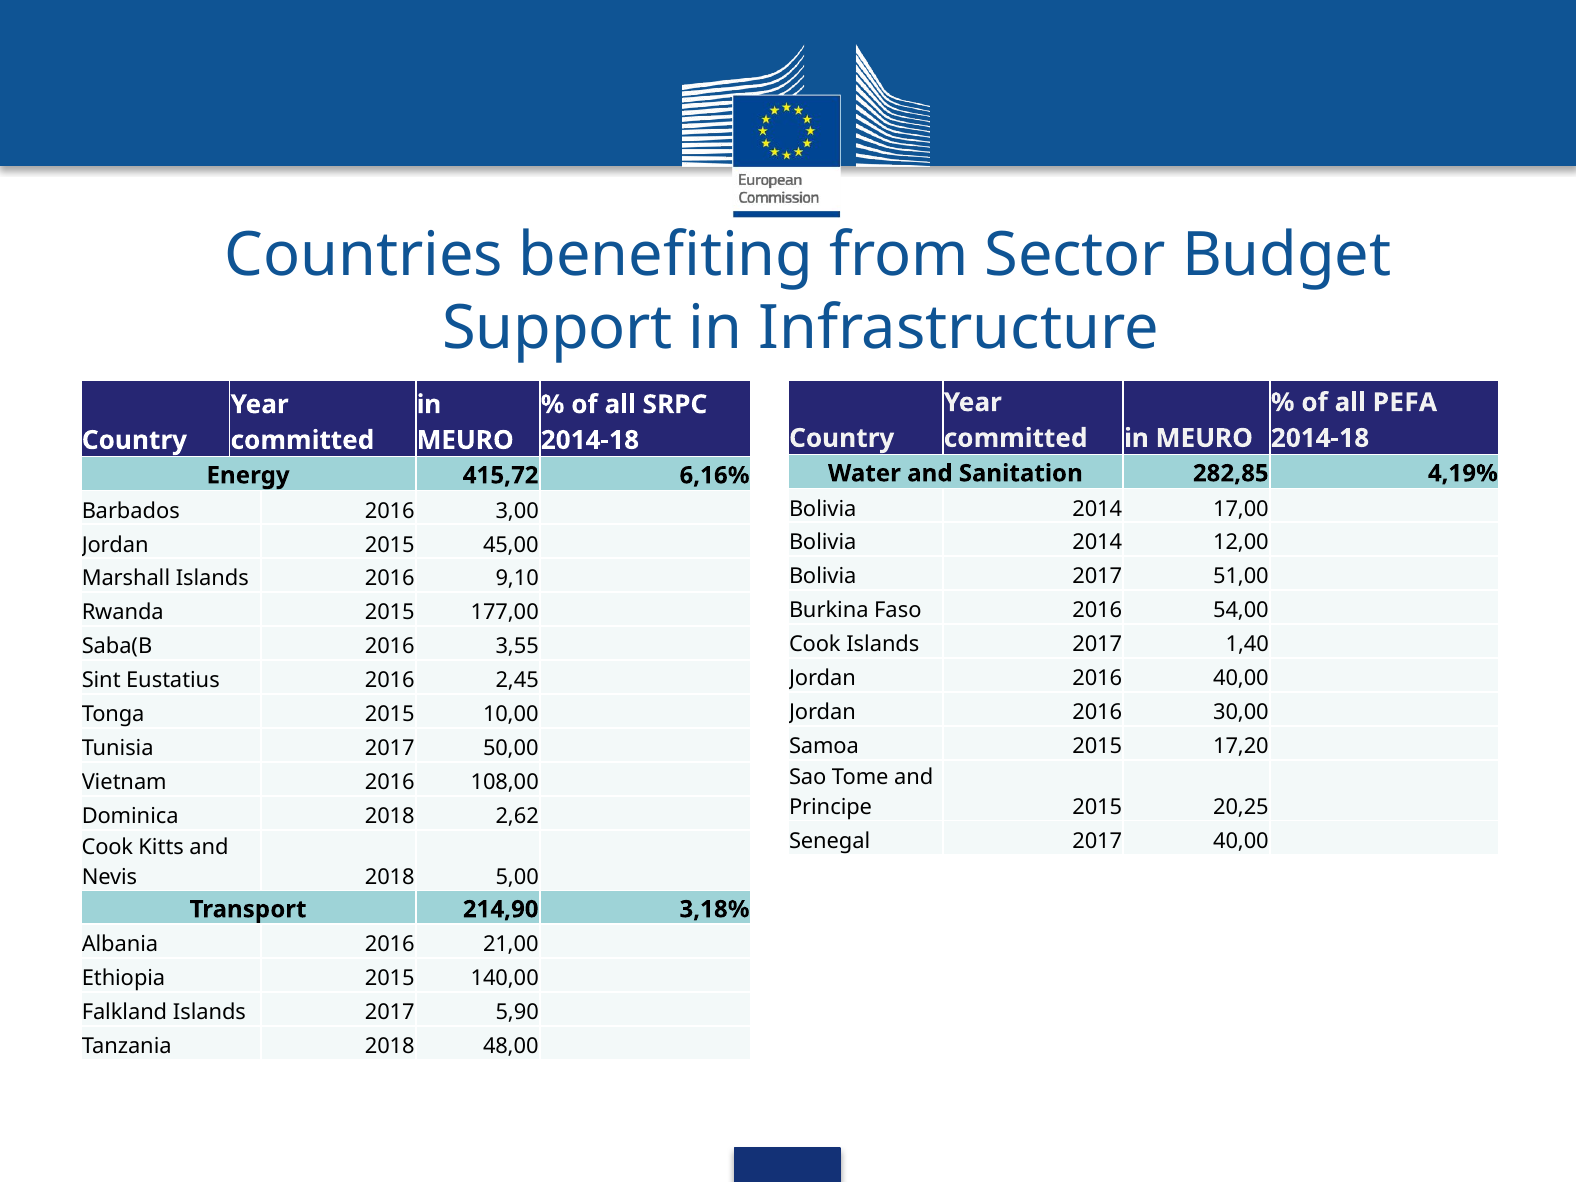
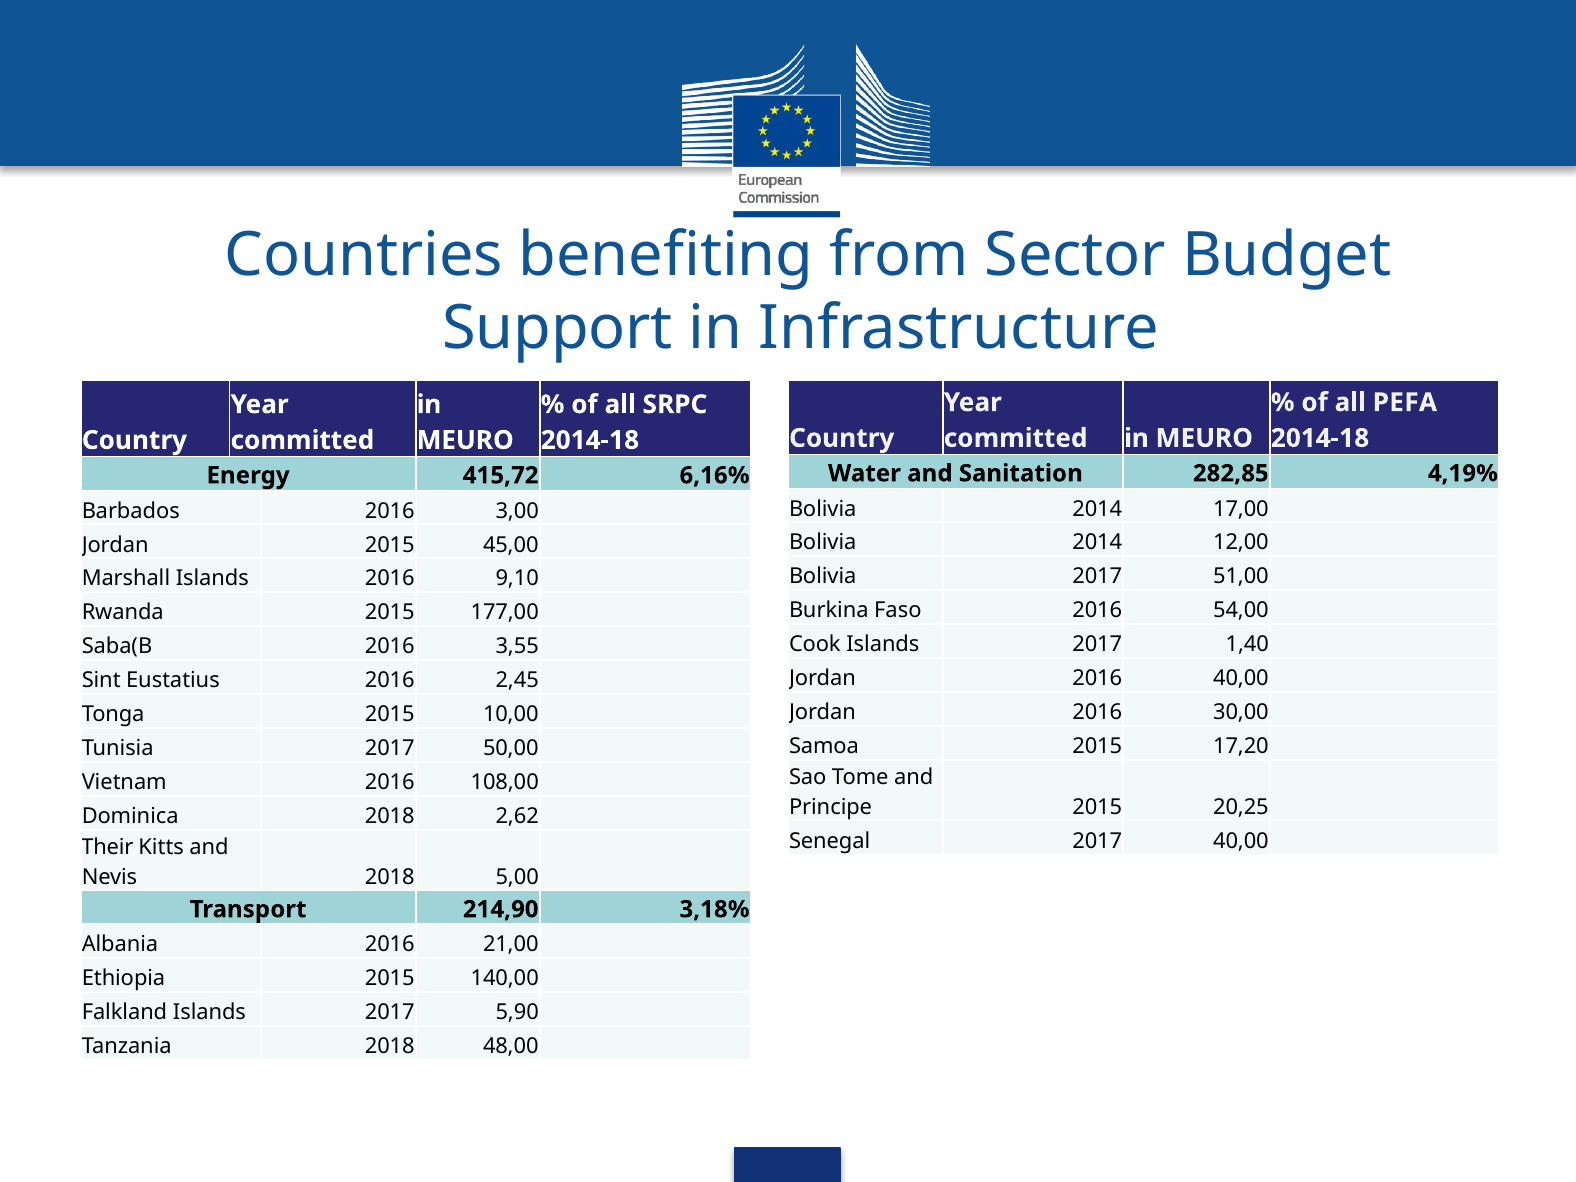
Cook at (107, 847): Cook -> Their
